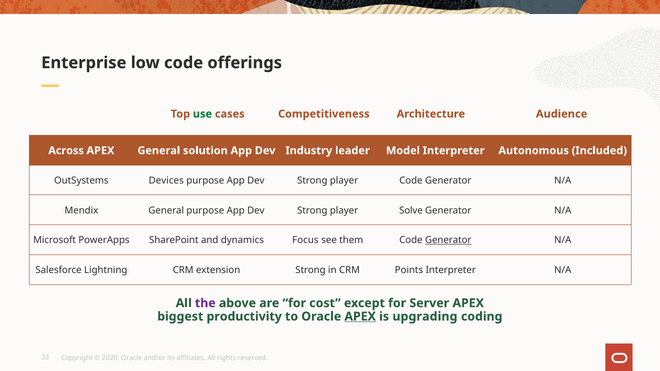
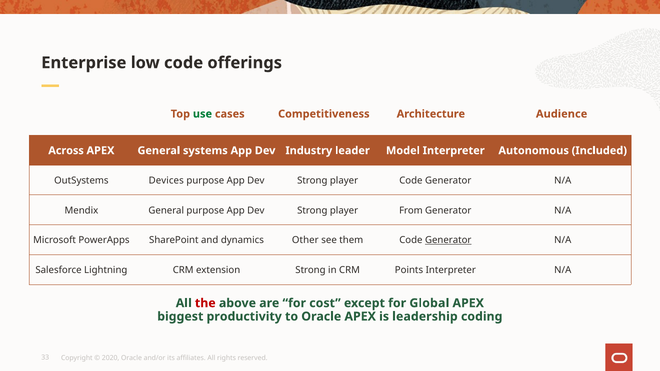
solution: solution -> systems
Solve: Solve -> From
Focus: Focus -> Other
the colour: purple -> red
Server: Server -> Global
APEX at (360, 317) underline: present -> none
upgrading: upgrading -> leadership
